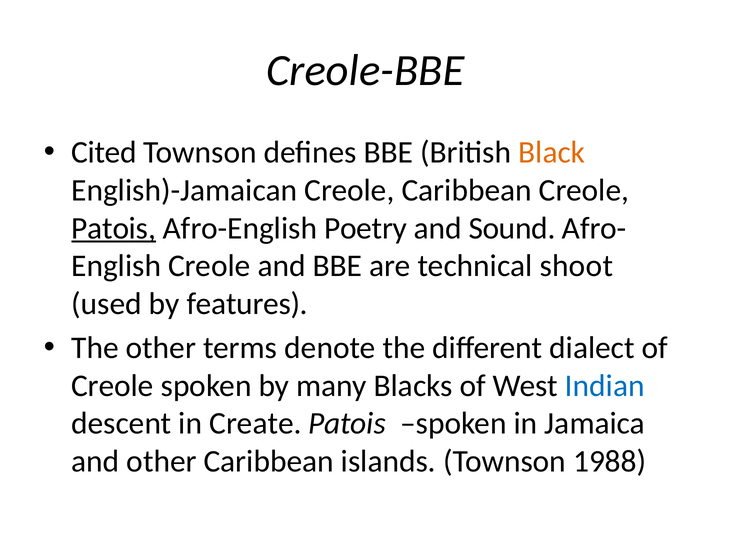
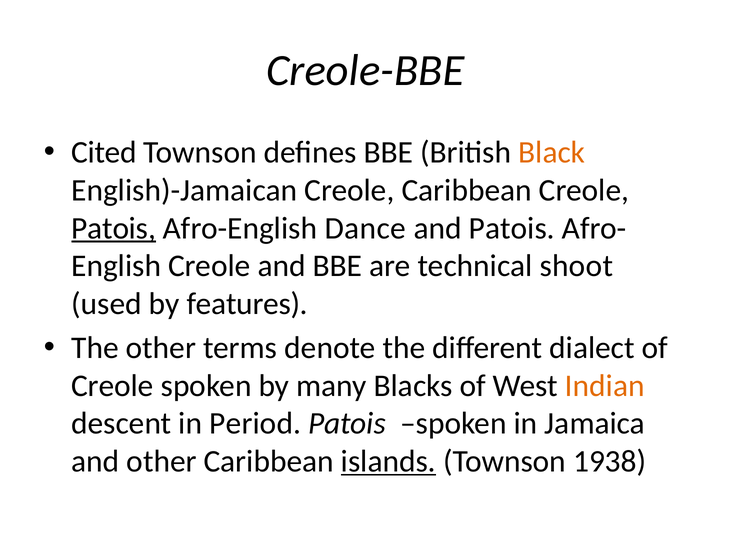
Poetry: Poetry -> Dance
and Sound: Sound -> Patois
Indian colour: blue -> orange
Create: Create -> Period
islands underline: none -> present
1988: 1988 -> 1938
